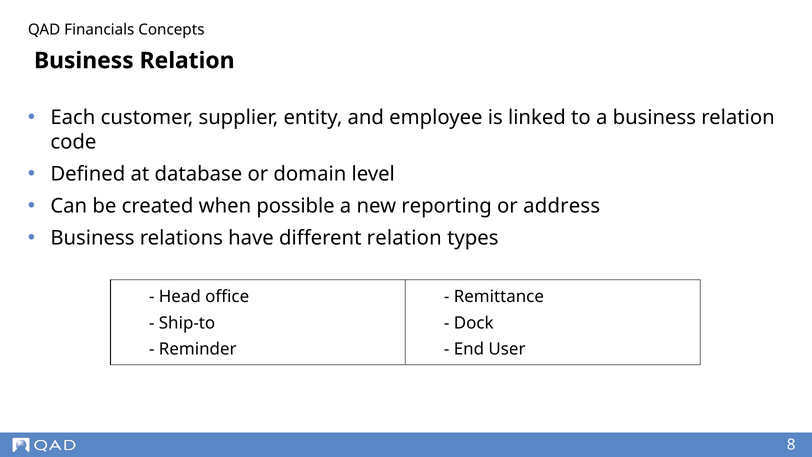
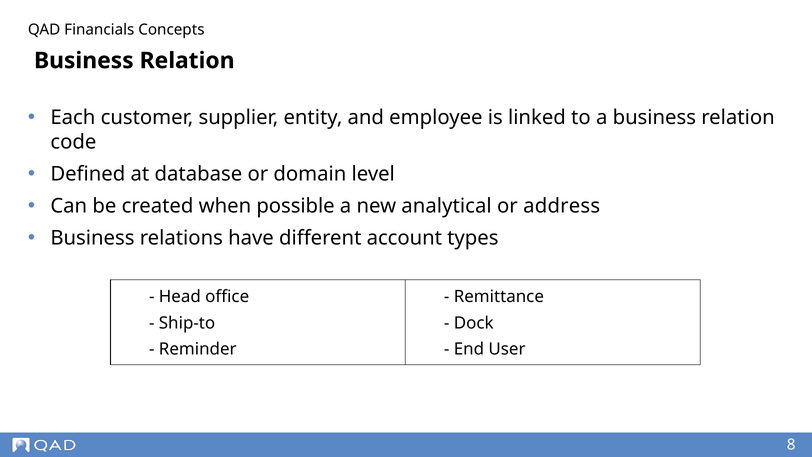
reporting: reporting -> analytical
different relation: relation -> account
